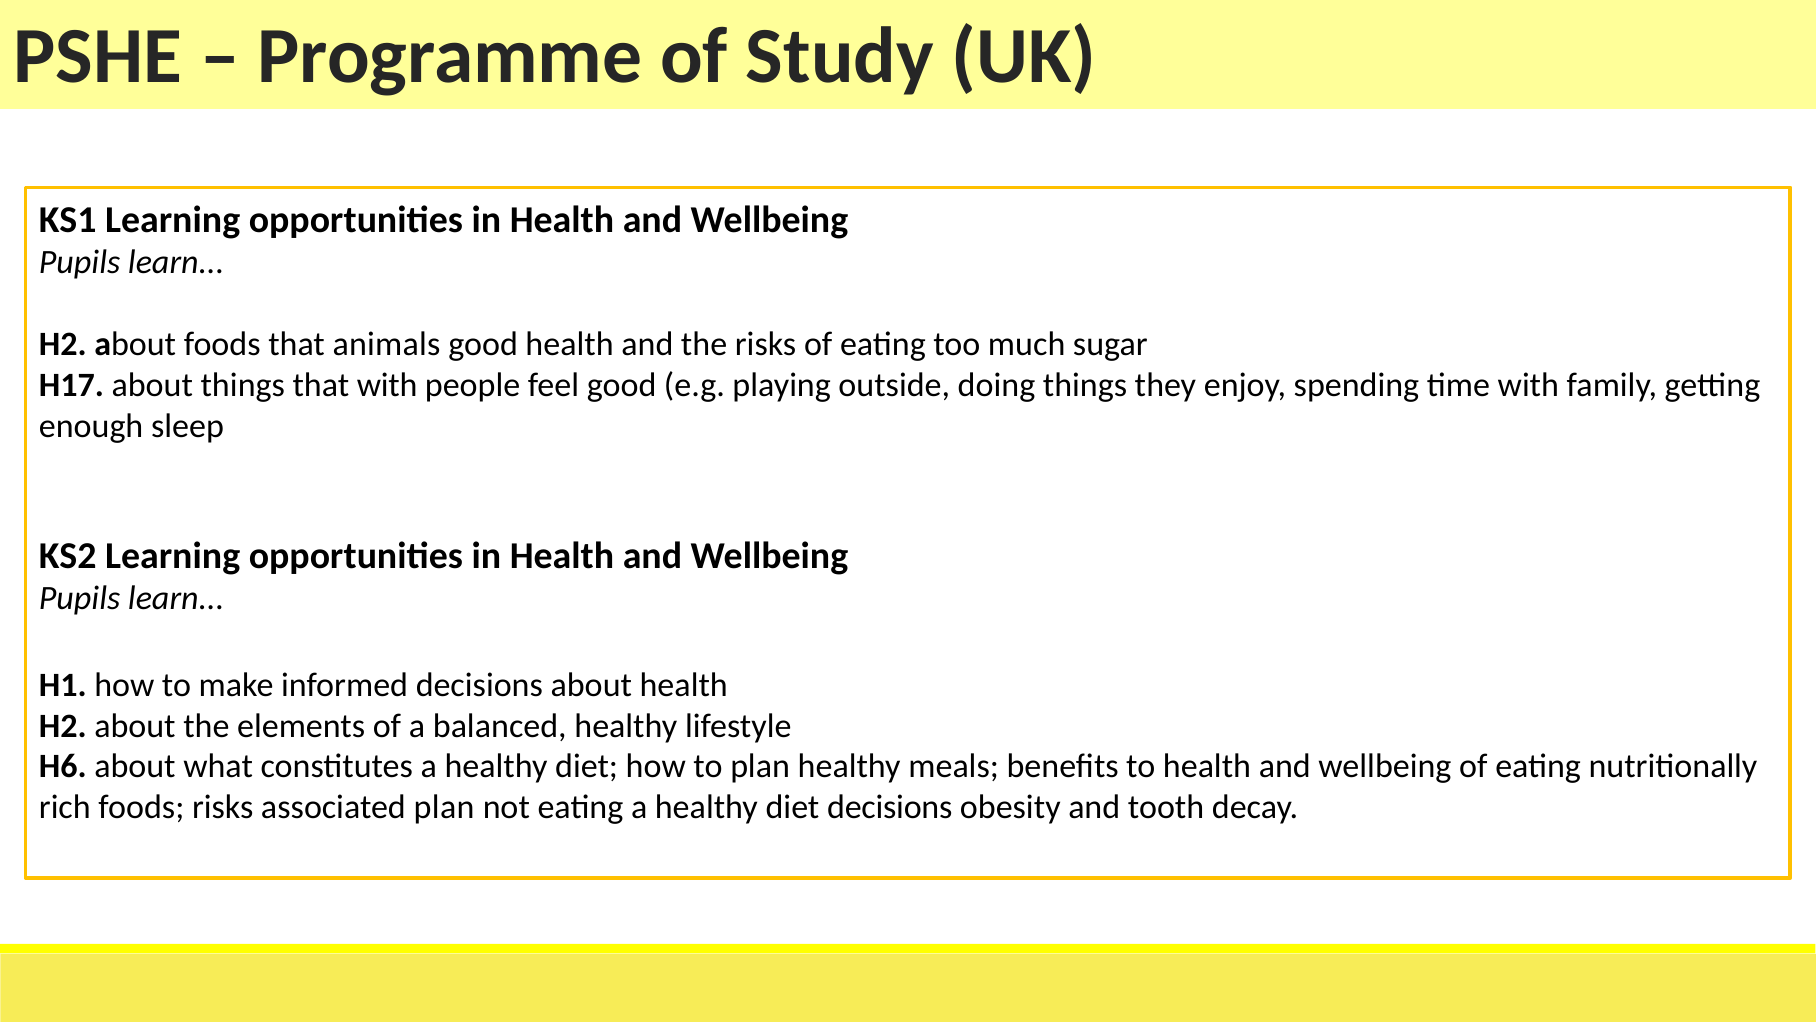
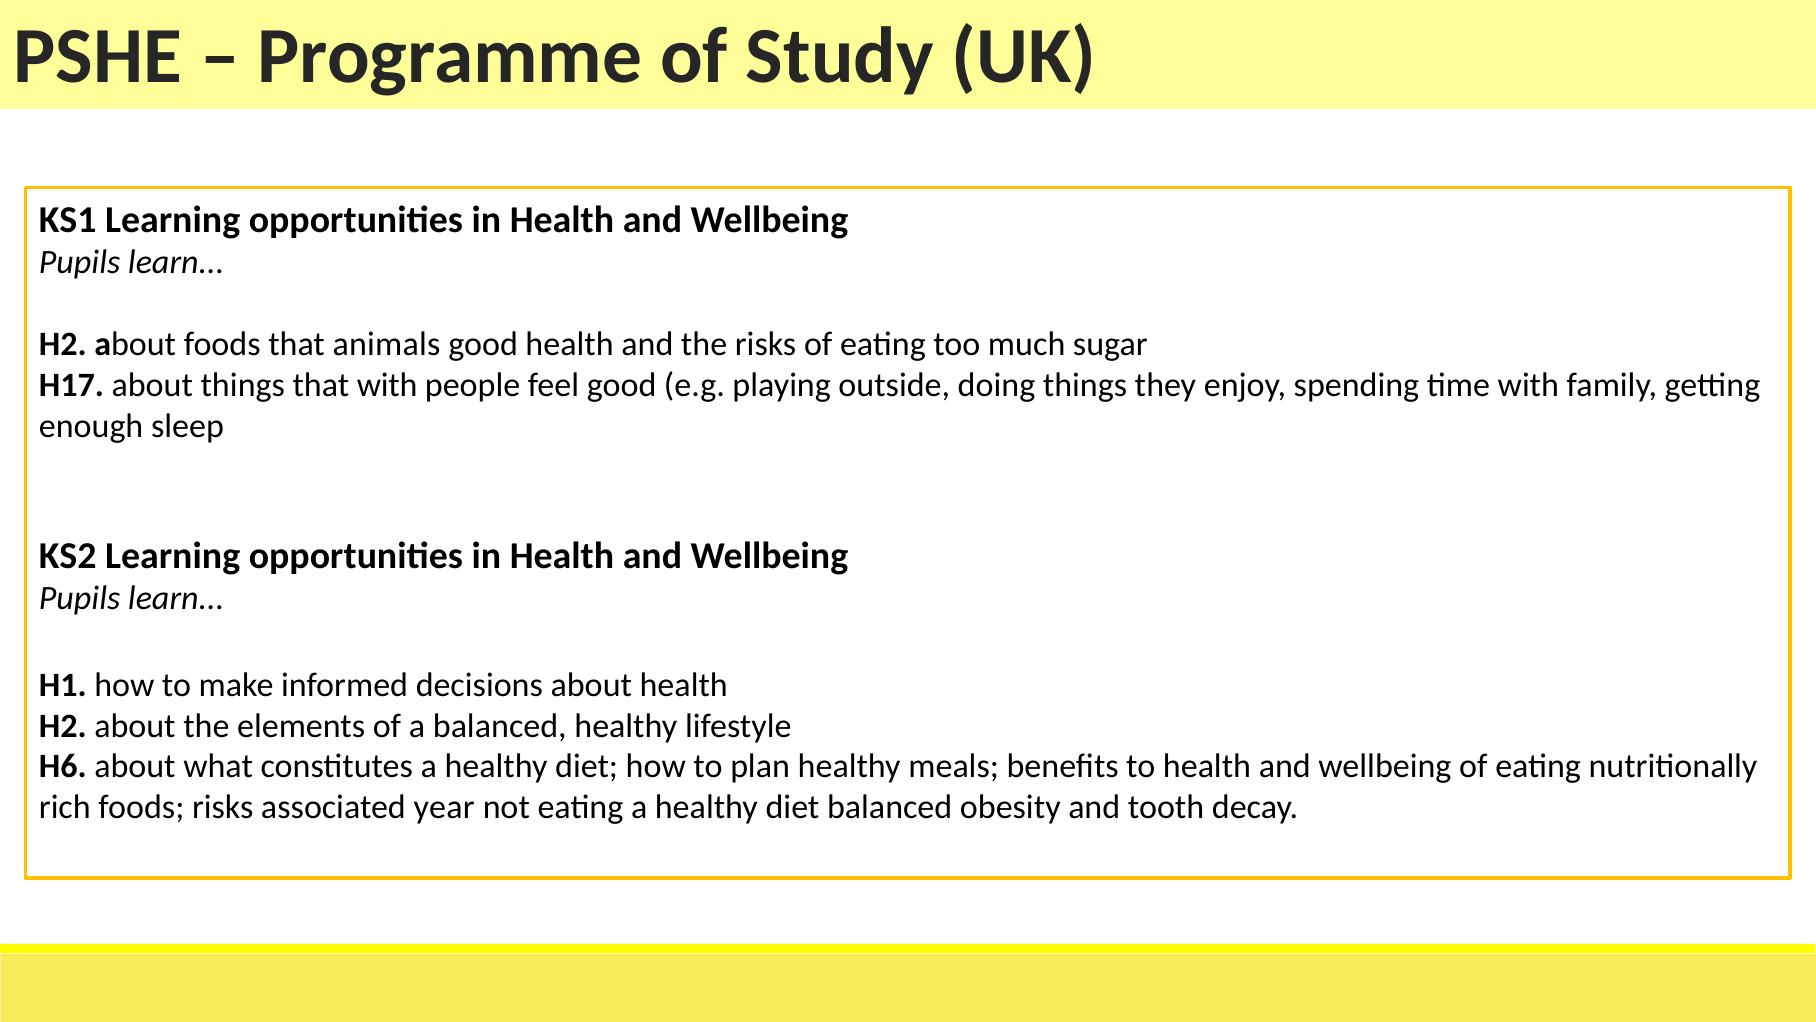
associated plan: plan -> year
diet decisions: decisions -> balanced
